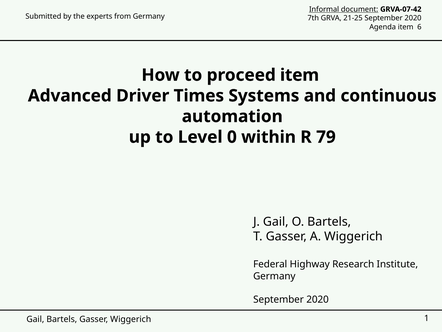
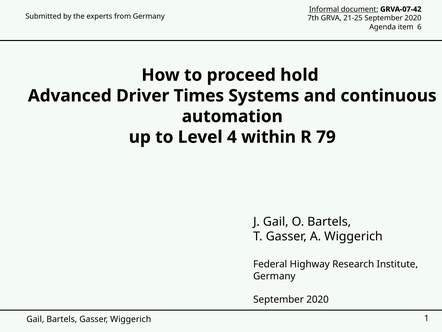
proceed item: item -> hold
0: 0 -> 4
